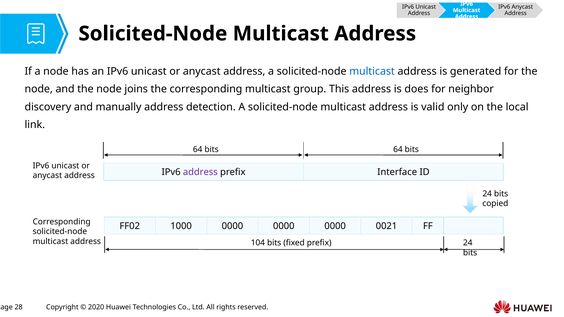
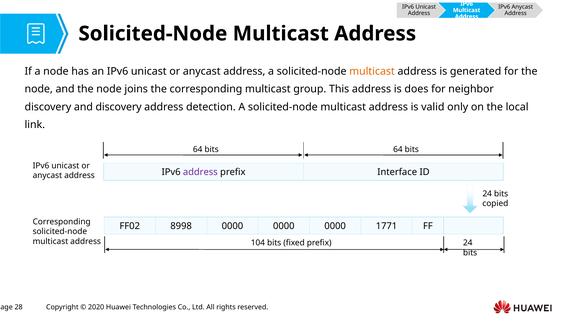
multicast at (372, 71) colour: blue -> orange
and manually: manually -> discovery
1000: 1000 -> 8998
0021: 0021 -> 1771
